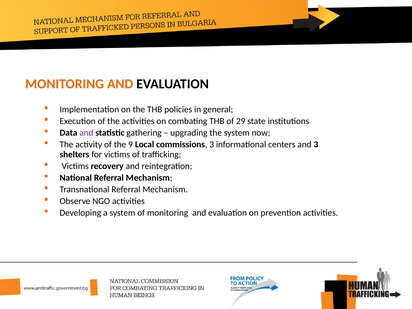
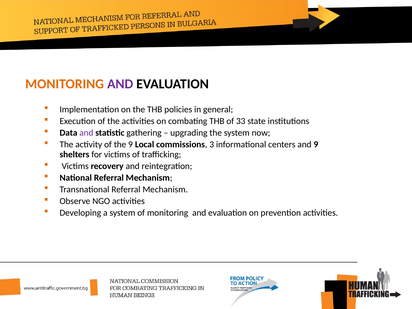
AND at (120, 84) colour: orange -> purple
29: 29 -> 33
and 3: 3 -> 9
